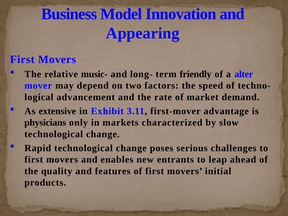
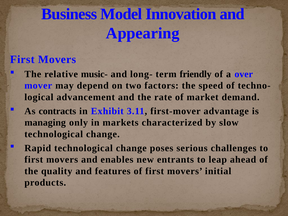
alter: alter -> over
extensive: extensive -> contracts
physicians: physicians -> managing
